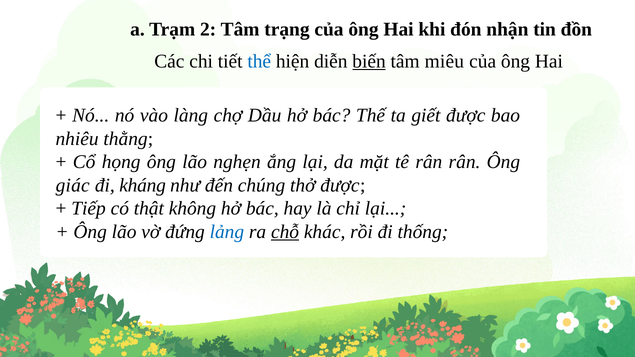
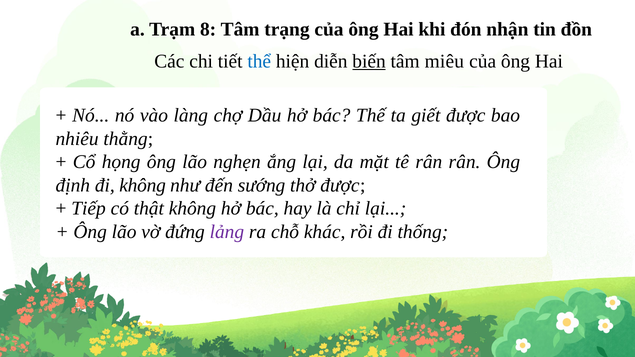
2: 2 -> 8
giác: giác -> định
đi kháng: kháng -> không
chúng: chúng -> sướng
lảng colour: blue -> purple
chỗ underline: present -> none
